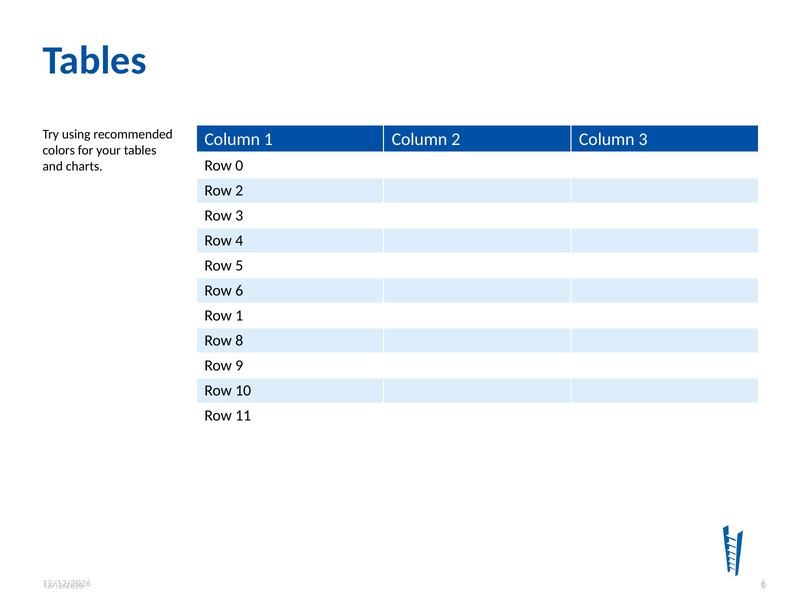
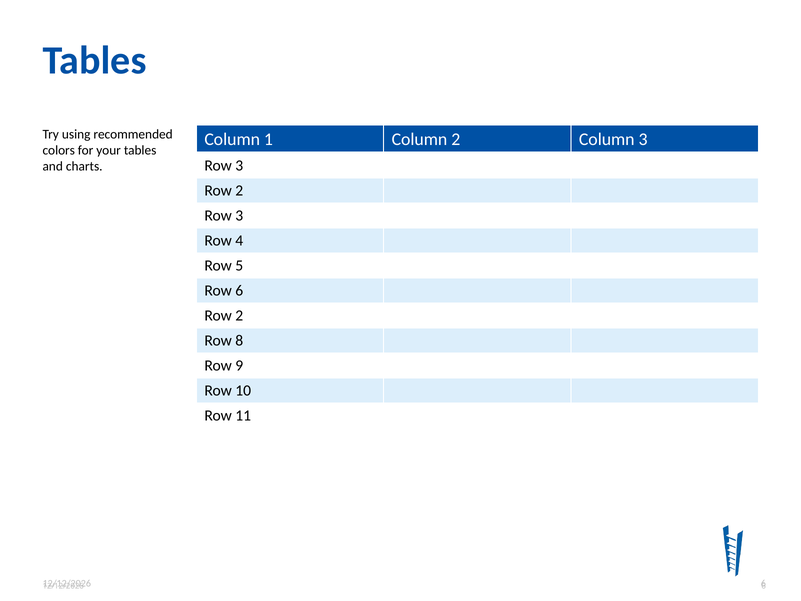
0 at (239, 166): 0 -> 3
1 at (239, 316): 1 -> 2
